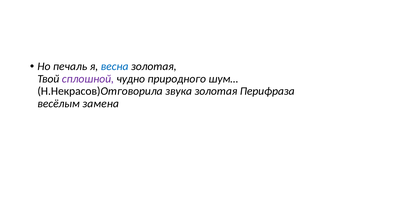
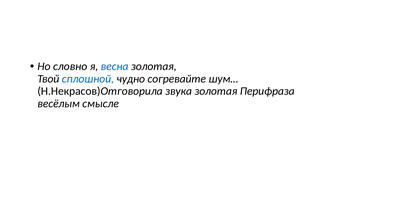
печаль: печаль -> словно
сплошной colour: purple -> blue
природного: природного -> согревайте
замена: замена -> смысле
